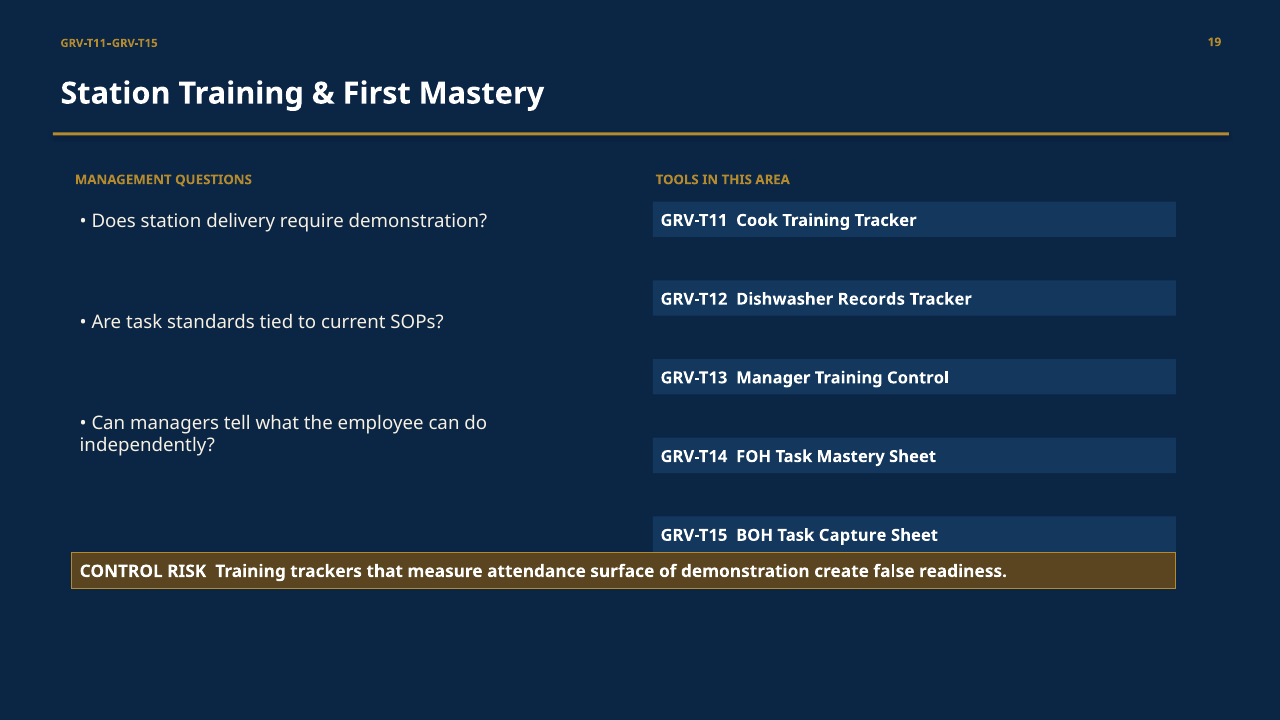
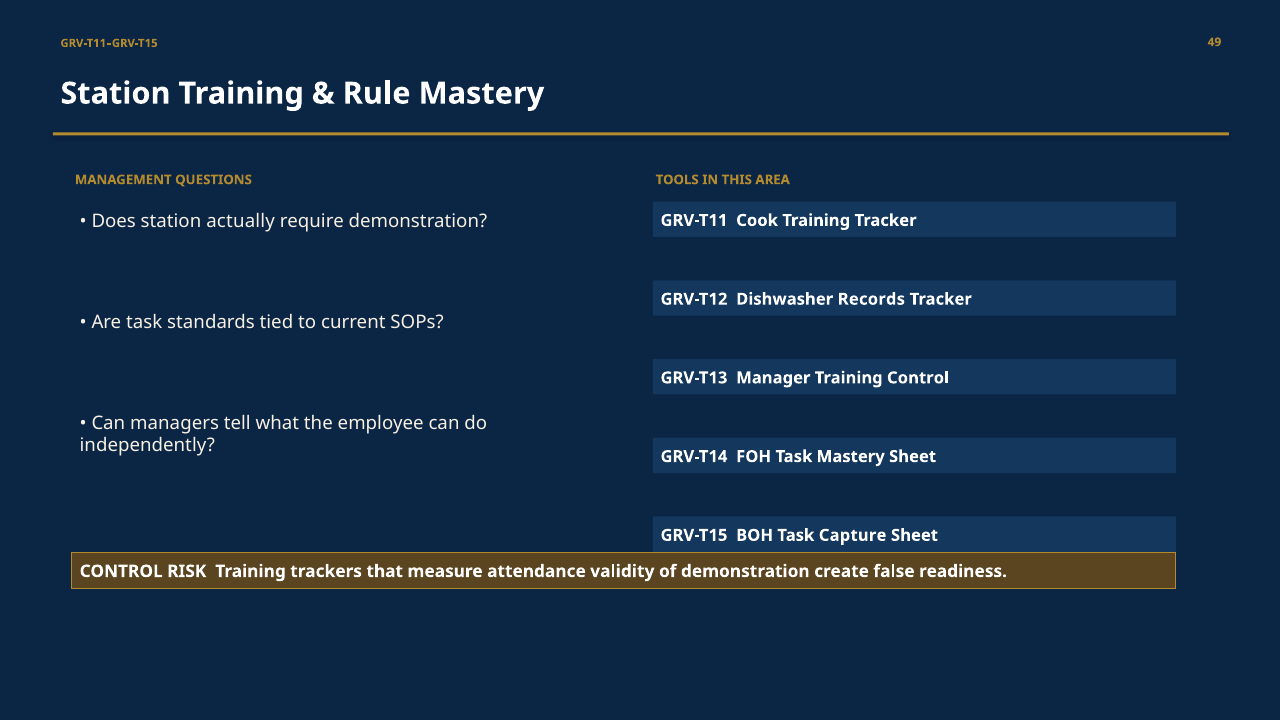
19: 19 -> 49
First: First -> Rule
delivery: delivery -> actually
surface: surface -> validity
